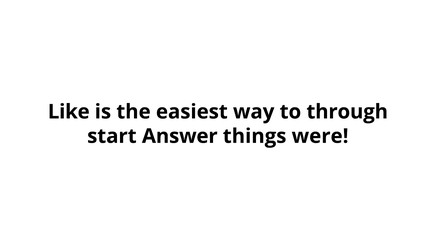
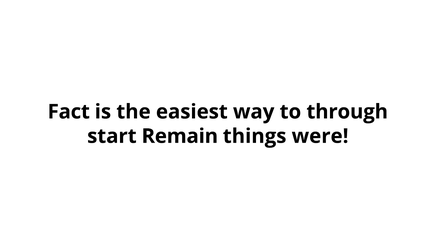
Like: Like -> Fact
Answer: Answer -> Remain
